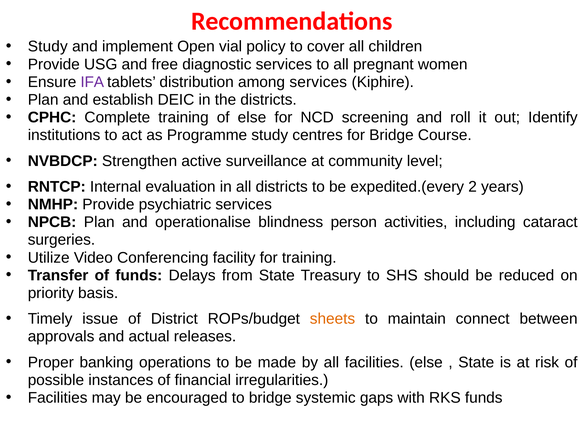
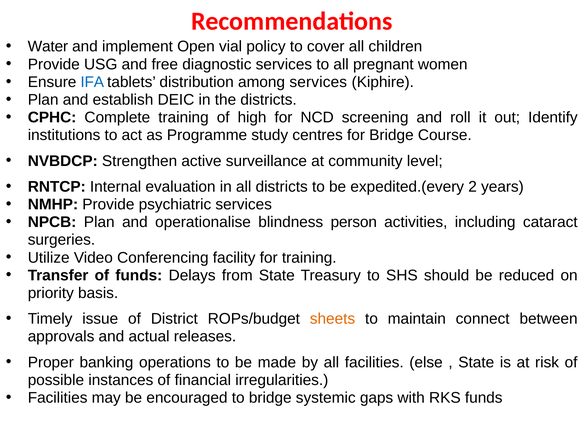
Study at (48, 47): Study -> Water
IFA colour: purple -> blue
of else: else -> high
